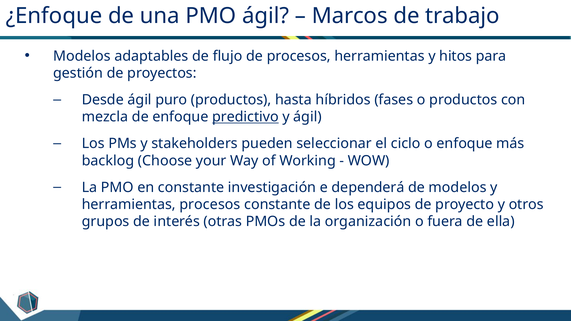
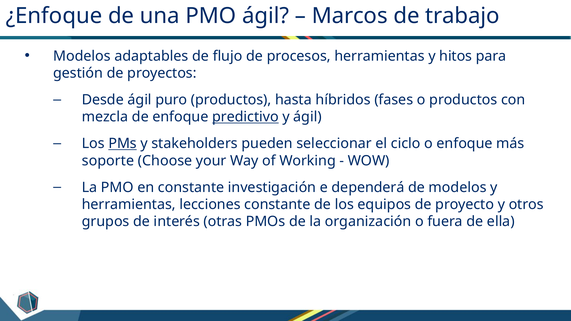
PMs underline: none -> present
backlog: backlog -> soporte
herramientas procesos: procesos -> lecciones
